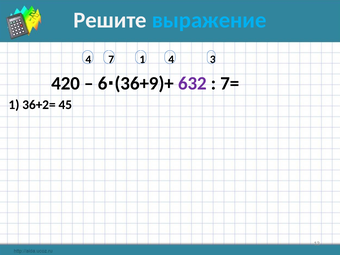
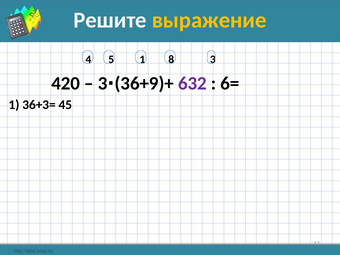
выражение colour: light blue -> yellow
7: 7 -> 5
1 4: 4 -> 8
6 at (103, 83): 6 -> 3
7=: 7= -> 6=
36+2=: 36+2= -> 36+3=
